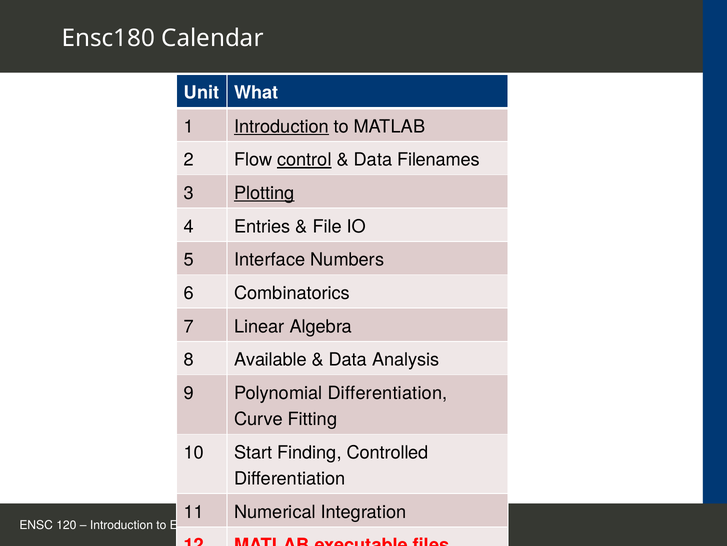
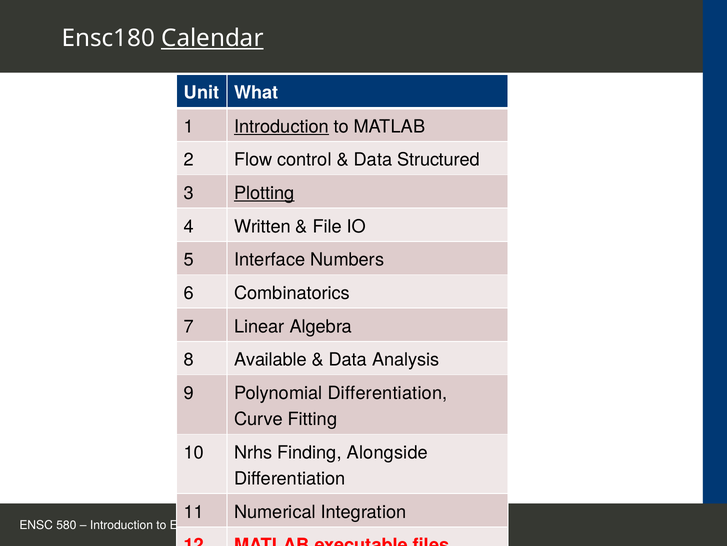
Calendar underline: none -> present
control underline: present -> none
Filenames: Filenames -> Structured
Entries: Entries -> Written
Start: Start -> Nrhs
Controlled: Controlled -> Alongside
120: 120 -> 580
